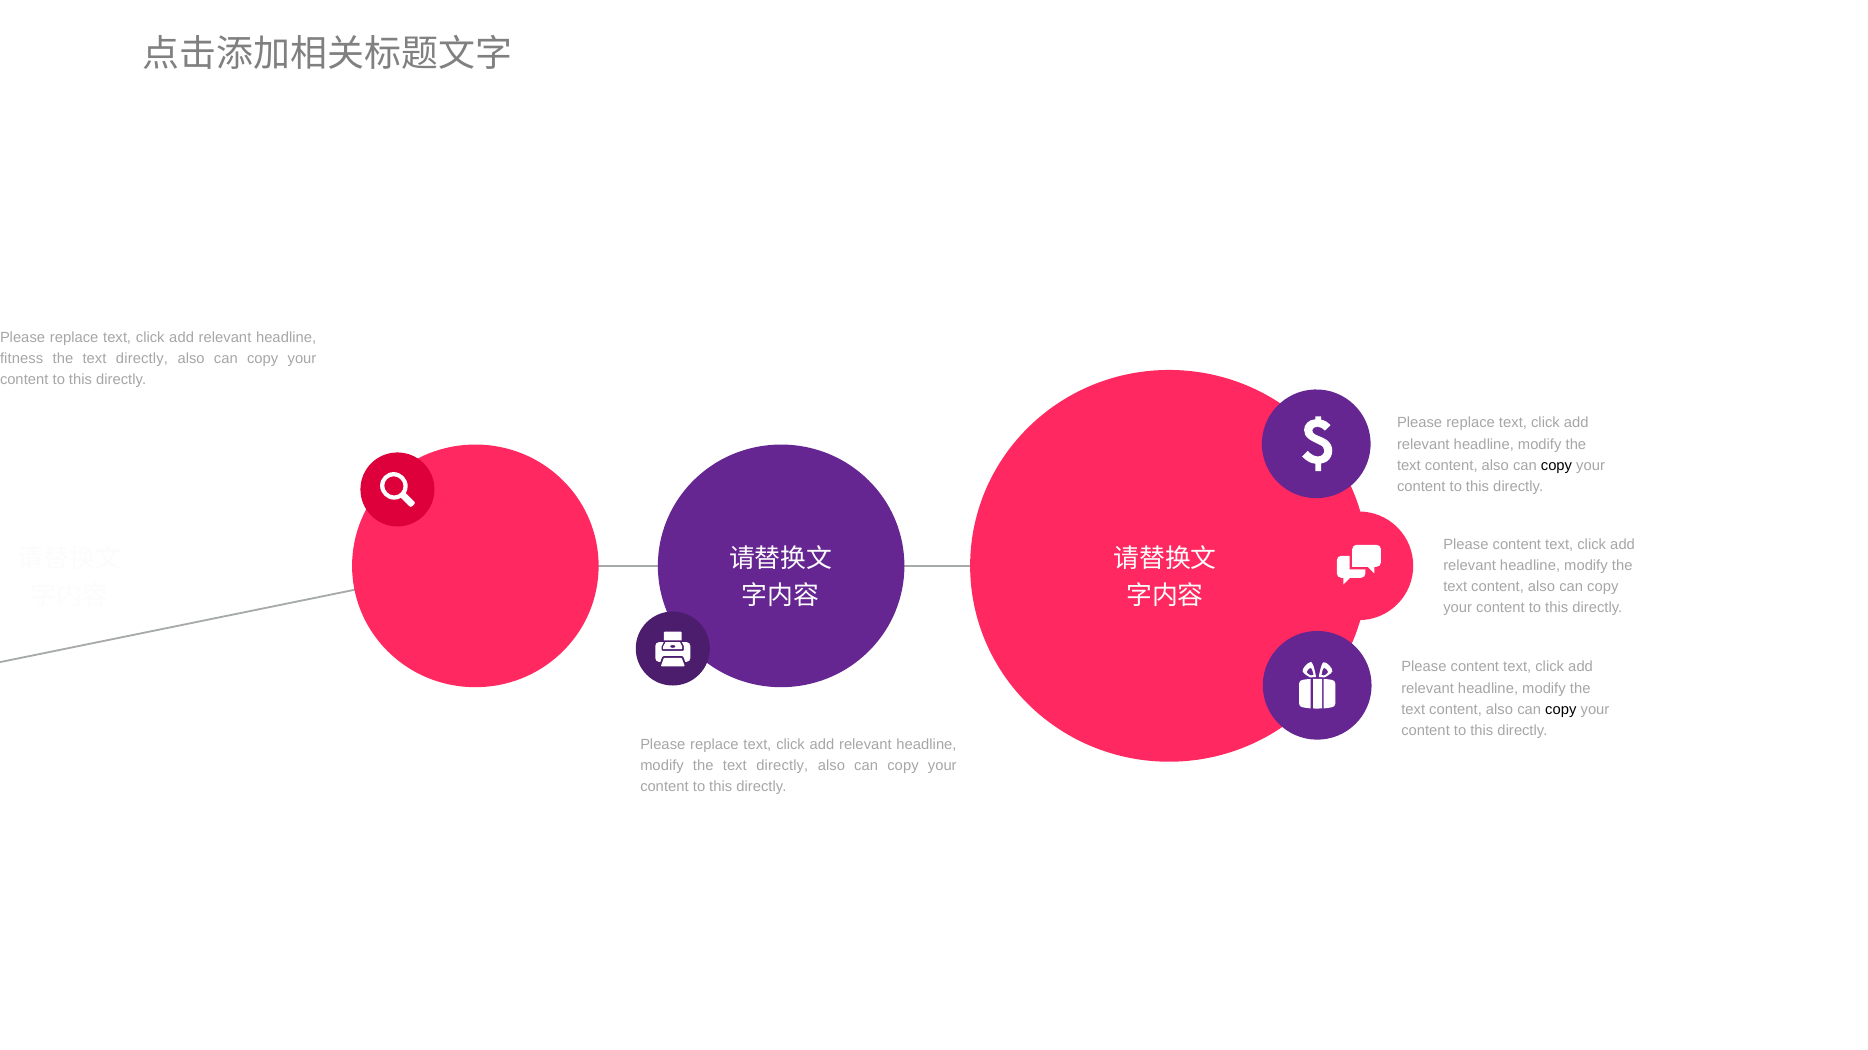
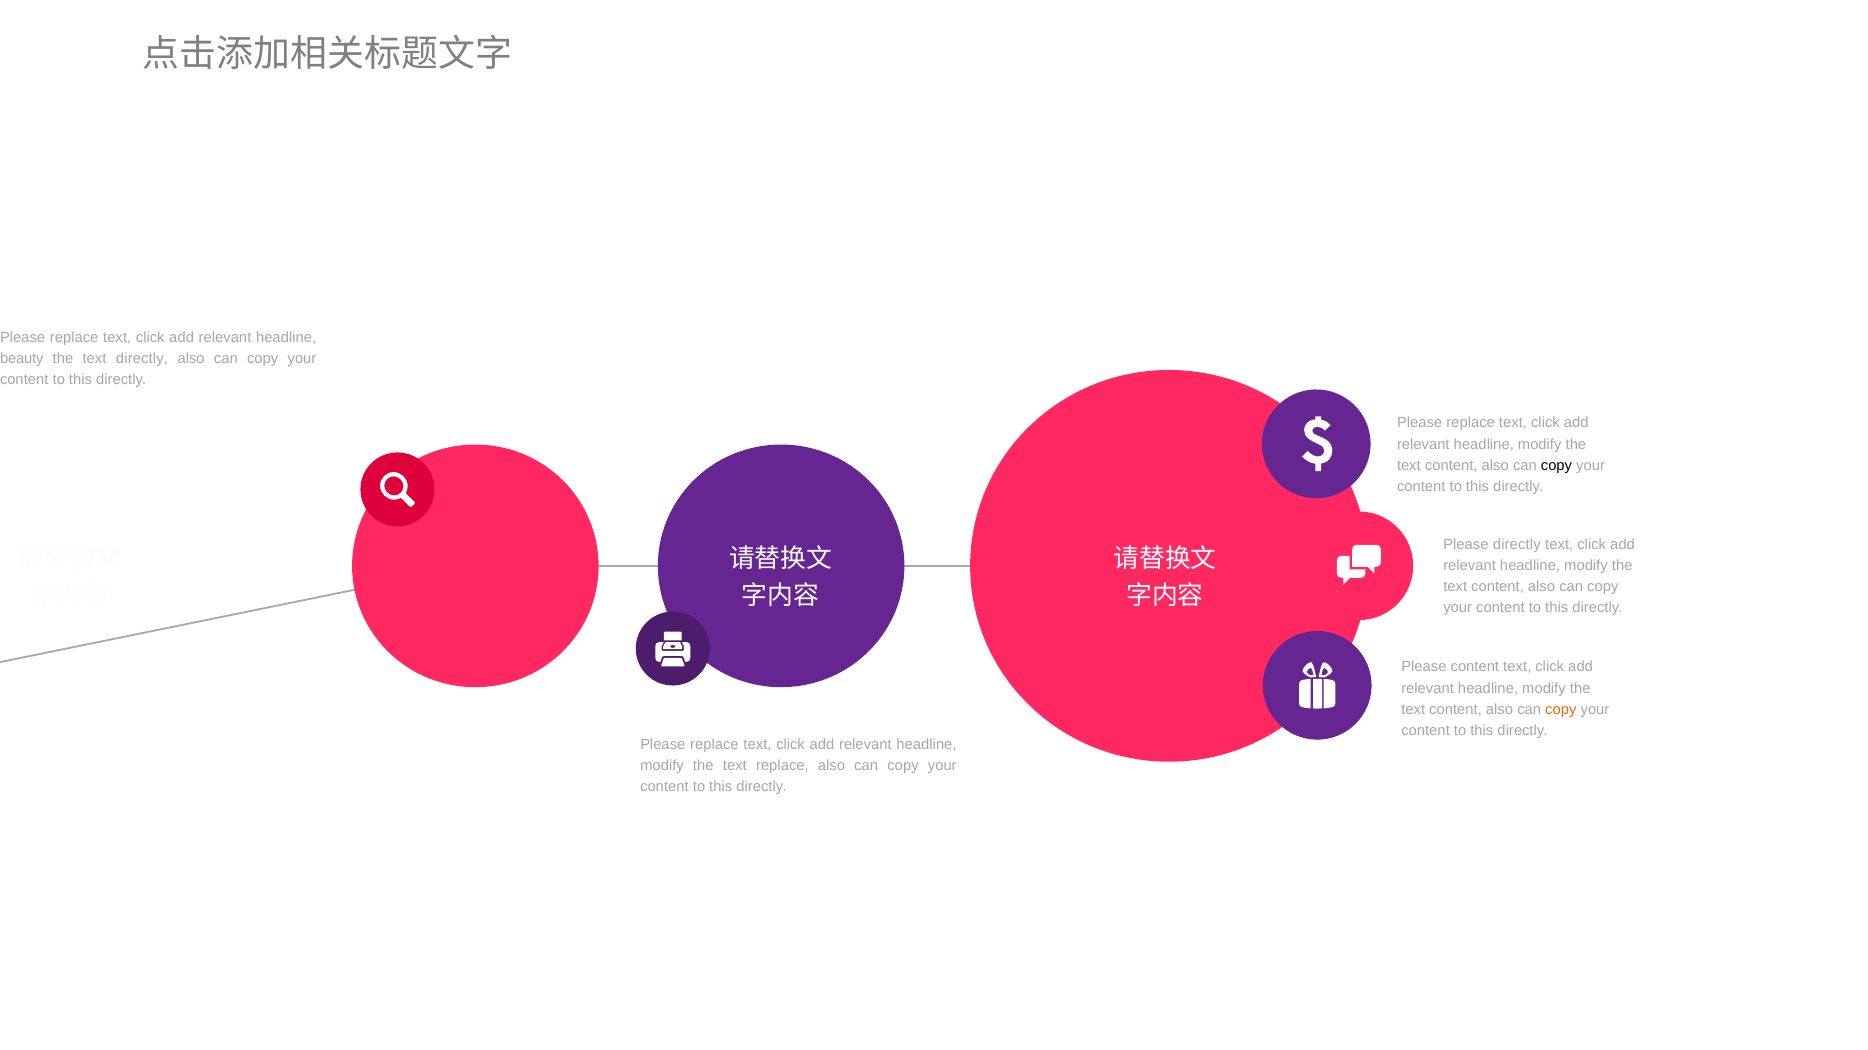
fitness: fitness -> beauty
content at (1517, 545): content -> directly
copy at (1561, 710) colour: black -> orange
modify the text directly: directly -> replace
